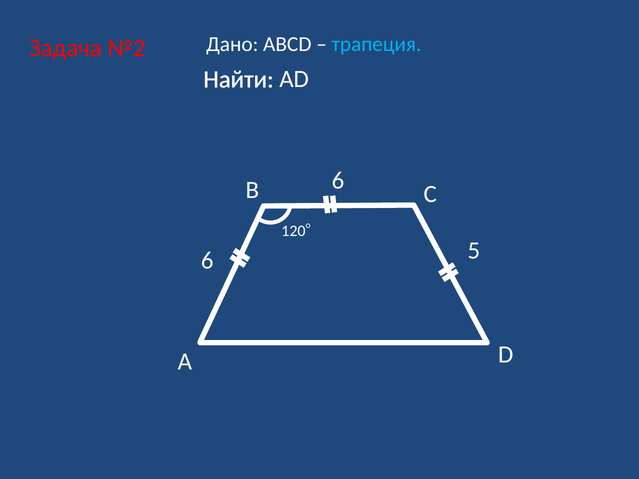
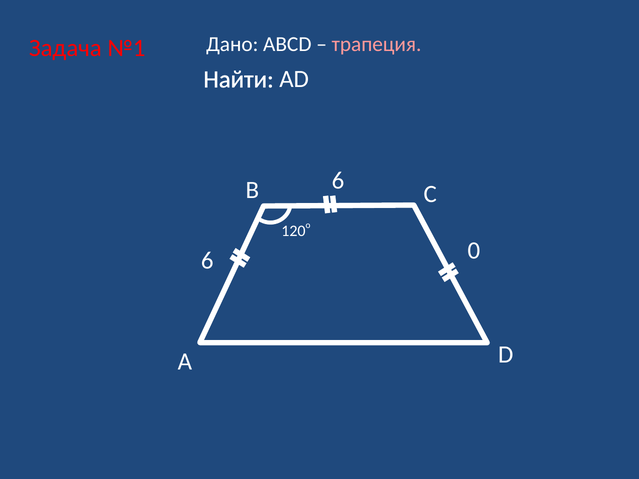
№2: №2 -> №1
трапеция colour: light blue -> pink
5: 5 -> 0
